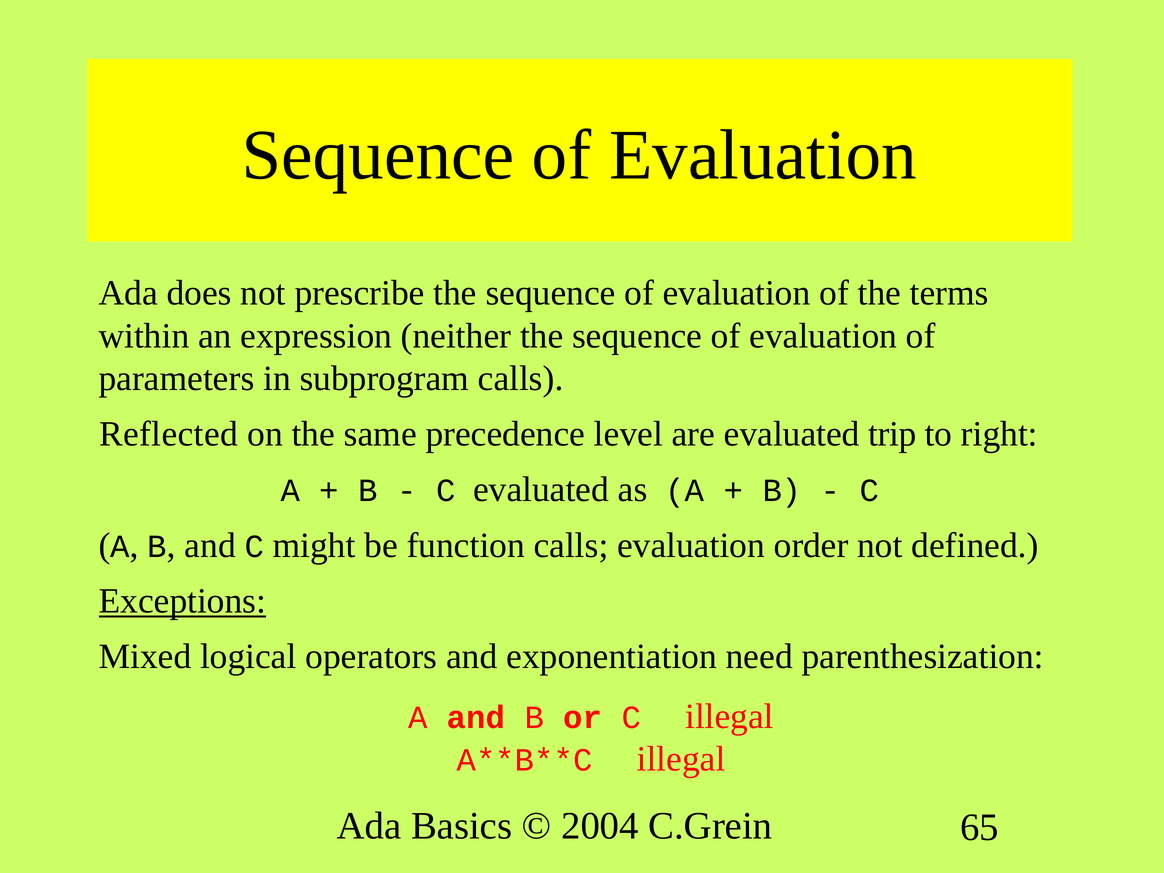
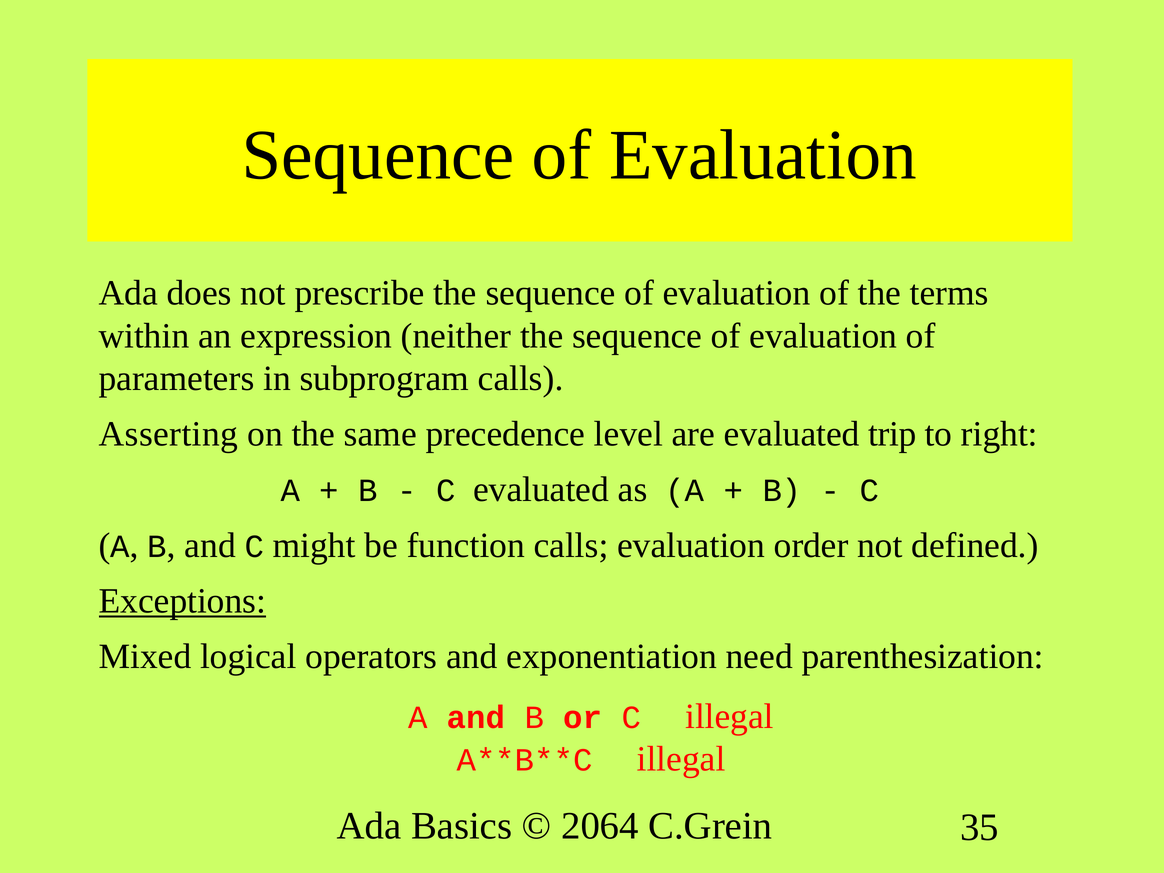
Reflected: Reflected -> Asserting
2004: 2004 -> 2064
65: 65 -> 35
